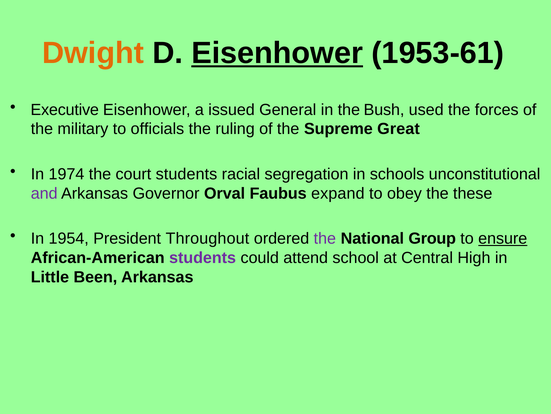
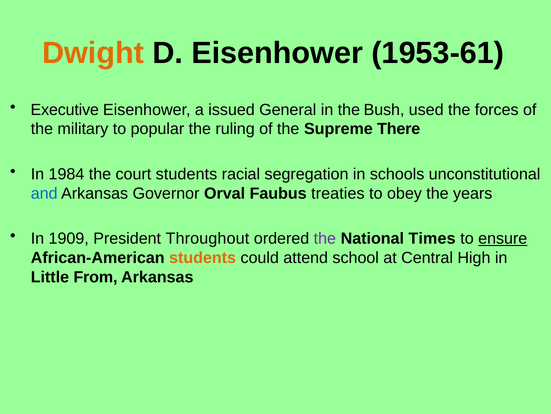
Eisenhower at (277, 53) underline: present -> none
officials: officials -> popular
Great: Great -> There
1974: 1974 -> 1984
and colour: purple -> blue
expand: expand -> treaties
these: these -> years
1954: 1954 -> 1909
Group: Group -> Times
students at (203, 257) colour: purple -> orange
Been: Been -> From
